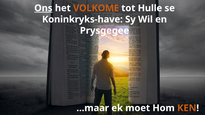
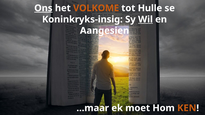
Koninkryks-have: Koninkryks-have -> Koninkryks-insig
Wil underline: none -> present
Prysgegee: Prysgegee -> Aangesien
